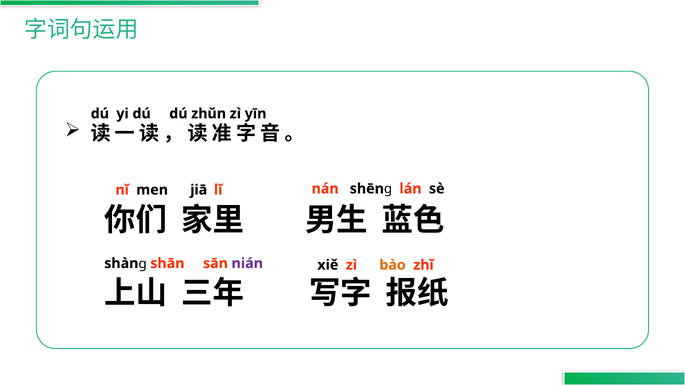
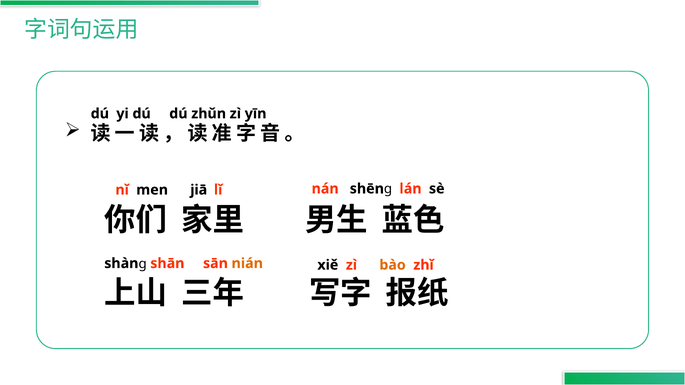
nián colour: purple -> orange
